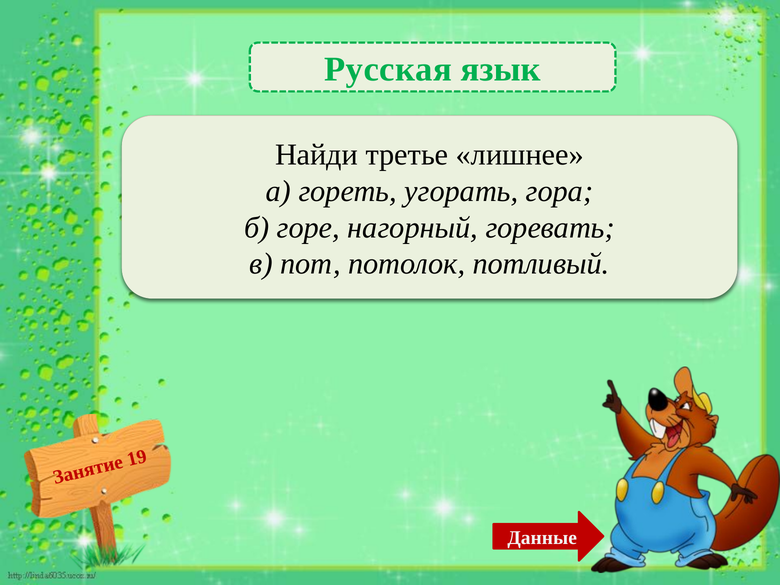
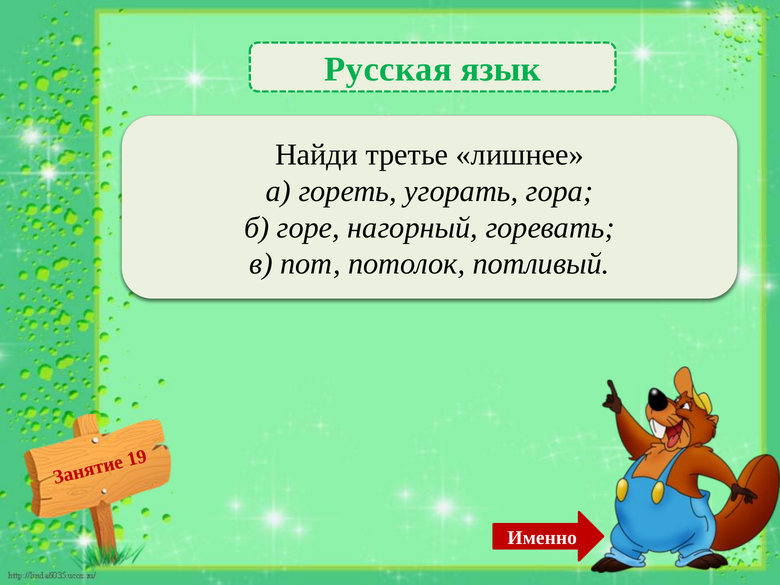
Данные: Данные -> Именно
